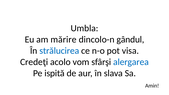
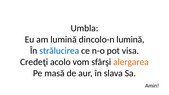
am mărire: mărire -> lumină
dincolo-n gândul: gândul -> lumină
alergarea colour: blue -> orange
ispită: ispită -> masă
